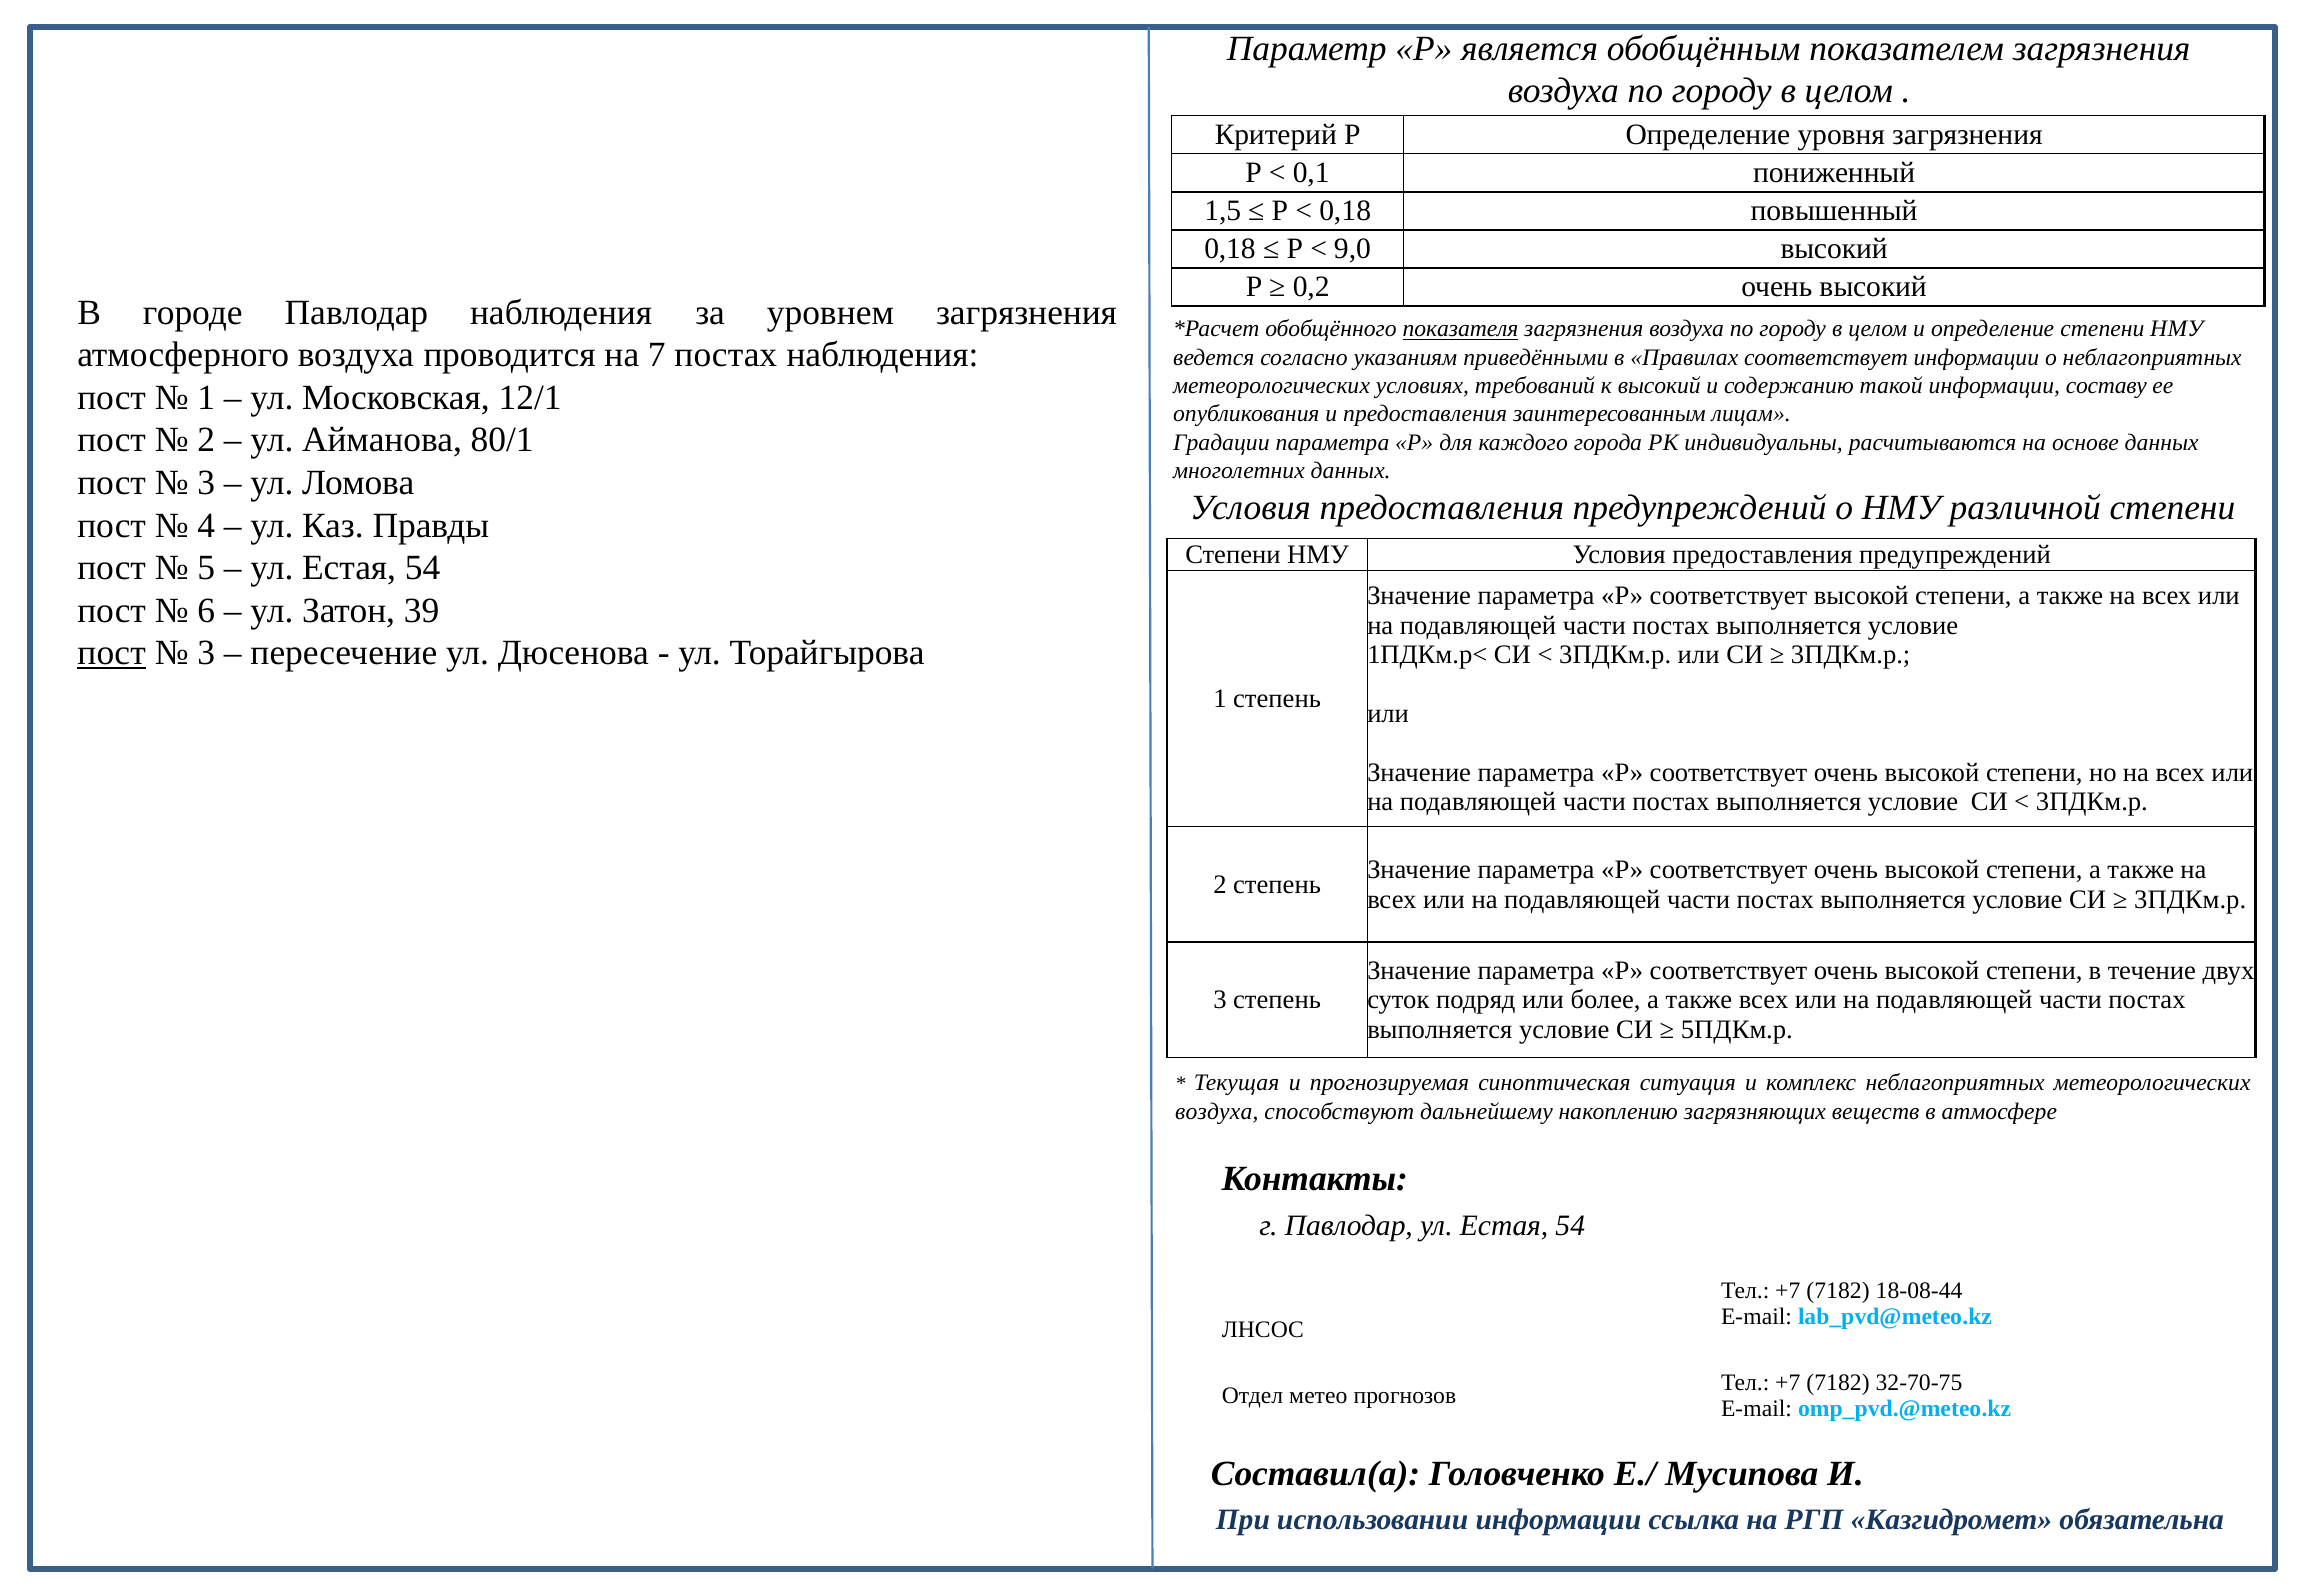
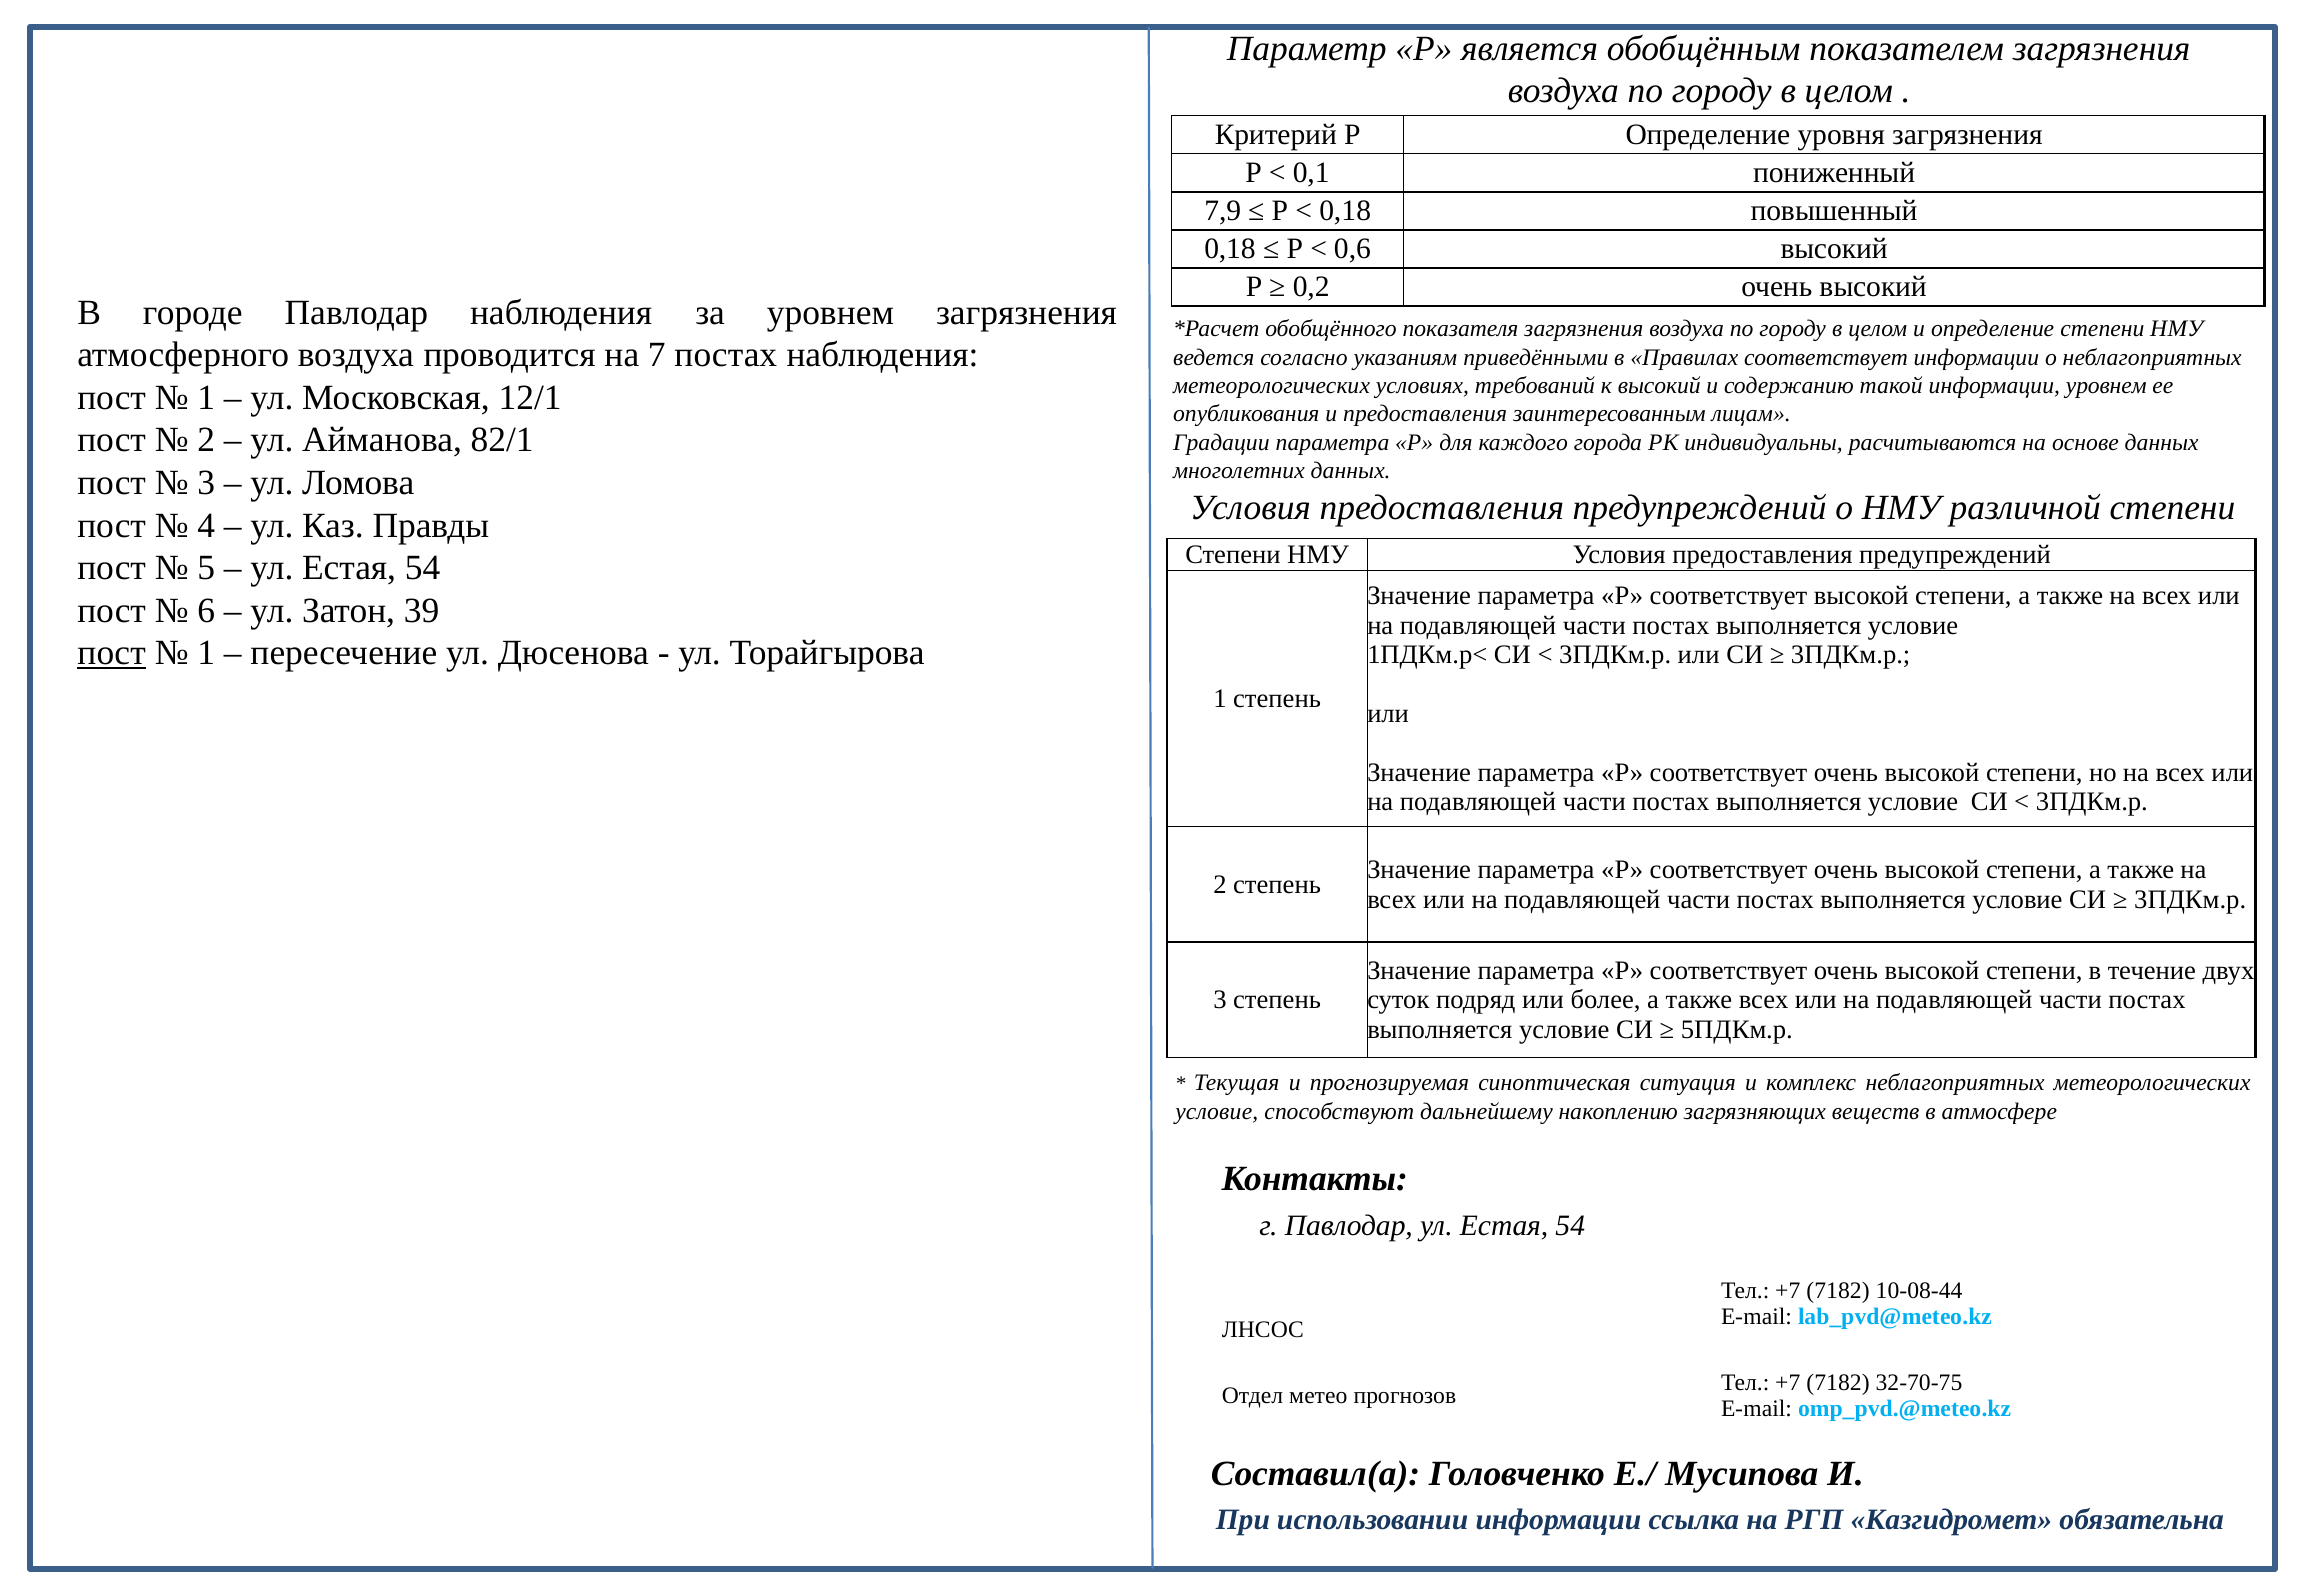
1,5: 1,5 -> 7,9
9,0: 9,0 -> 0,6
показателя underline: present -> none
информации составу: составу -> уровнем
80/1: 80/1 -> 82/1
3 at (206, 653): 3 -> 1
воздуха at (1217, 1111): воздуха -> условие
18-08-44: 18-08-44 -> 10-08-44
